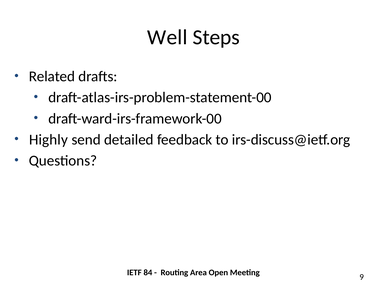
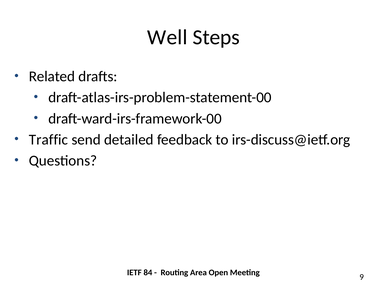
Highly: Highly -> Traffic
